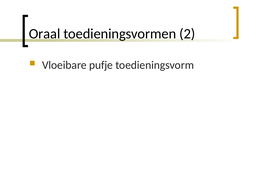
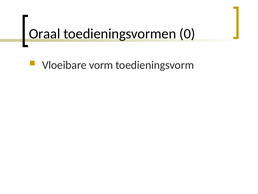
2: 2 -> 0
pufje: pufje -> vorm
